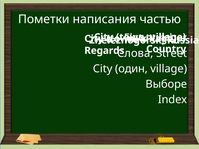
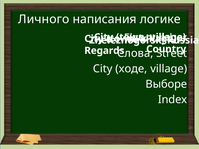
Пометки: Пометки -> Личного
частью: частью -> логике
один: один -> ходе
